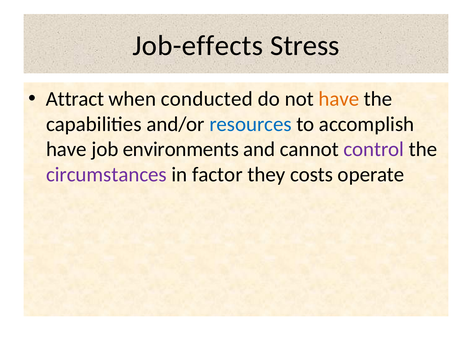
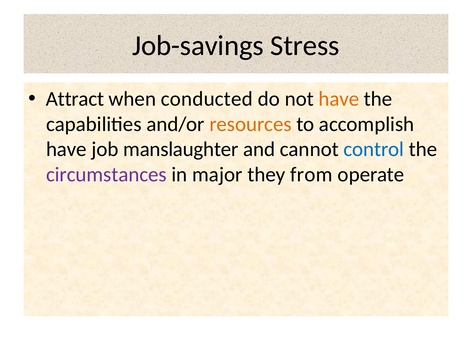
Job-effects: Job-effects -> Job-savings
resources colour: blue -> orange
environments: environments -> manslaughter
control colour: purple -> blue
factor: factor -> major
costs: costs -> from
